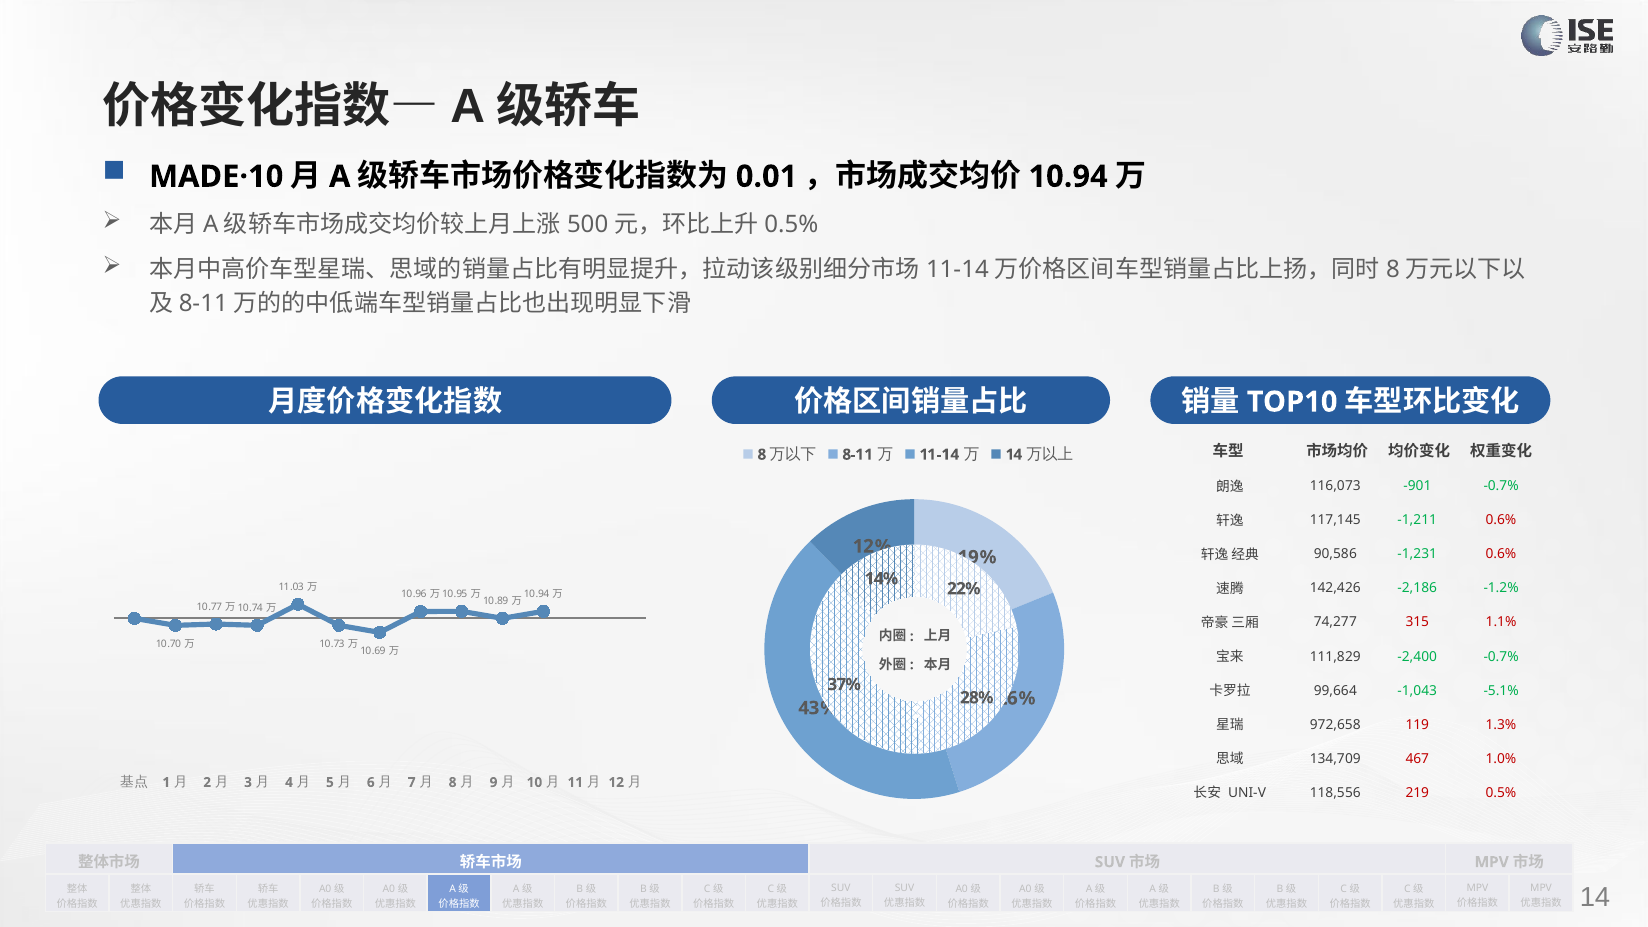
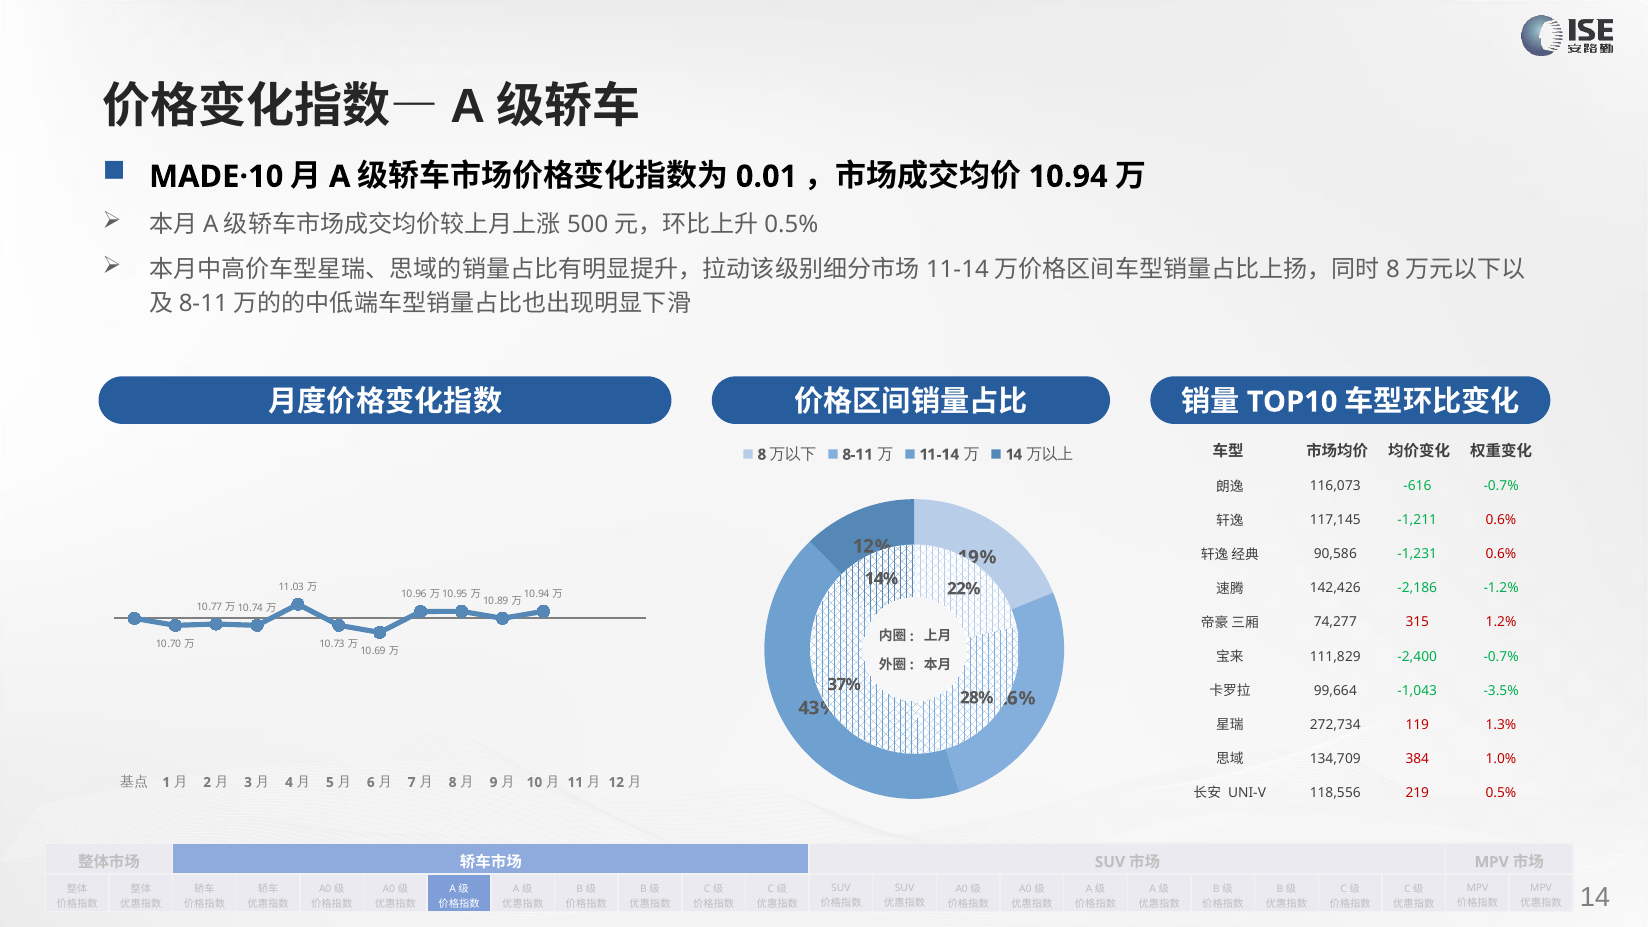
-901: -901 -> -616
1.1%: 1.1% -> 1.2%
-5.1%: -5.1% -> -3.5%
972,658: 972,658 -> 272,734
467: 467 -> 384
